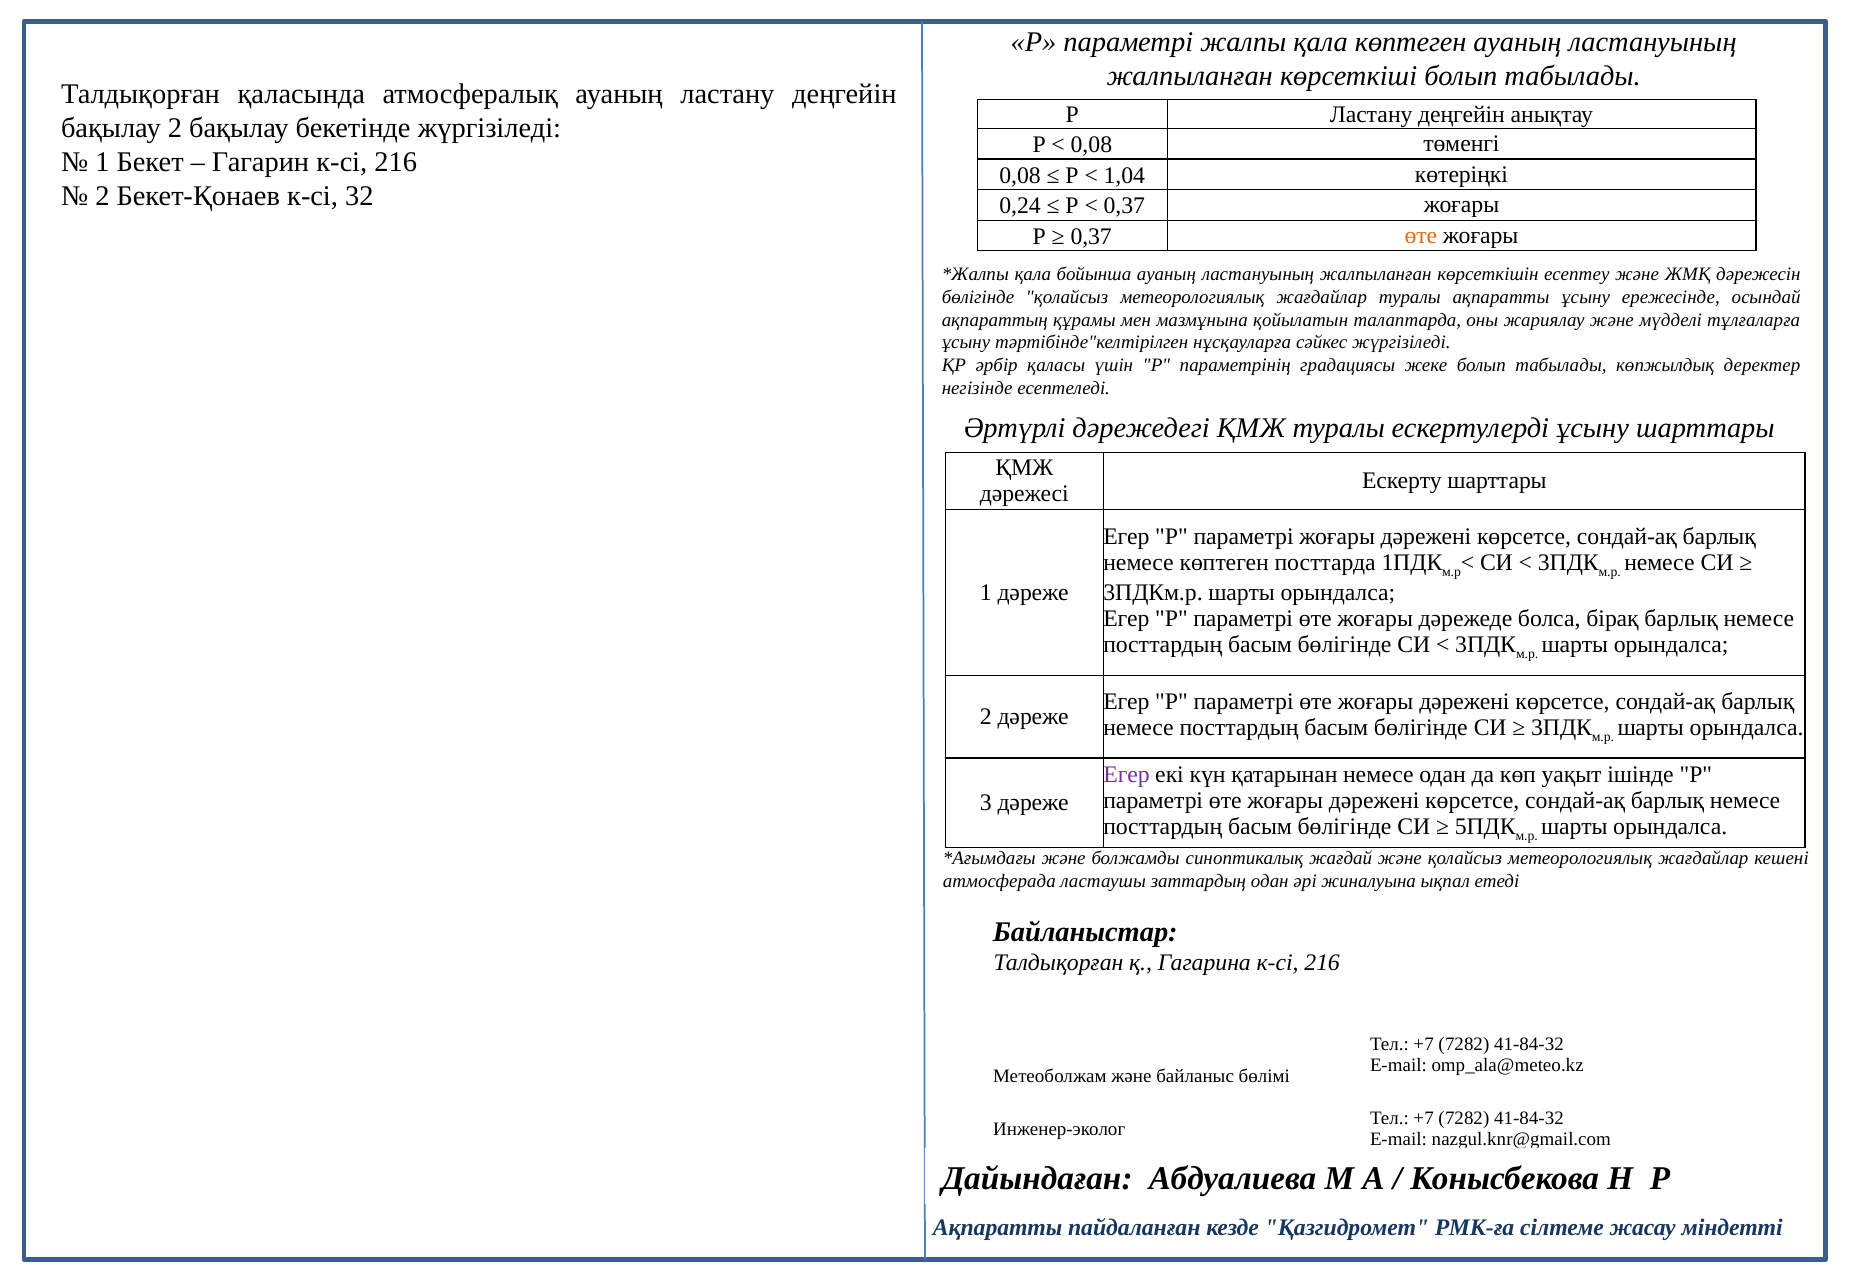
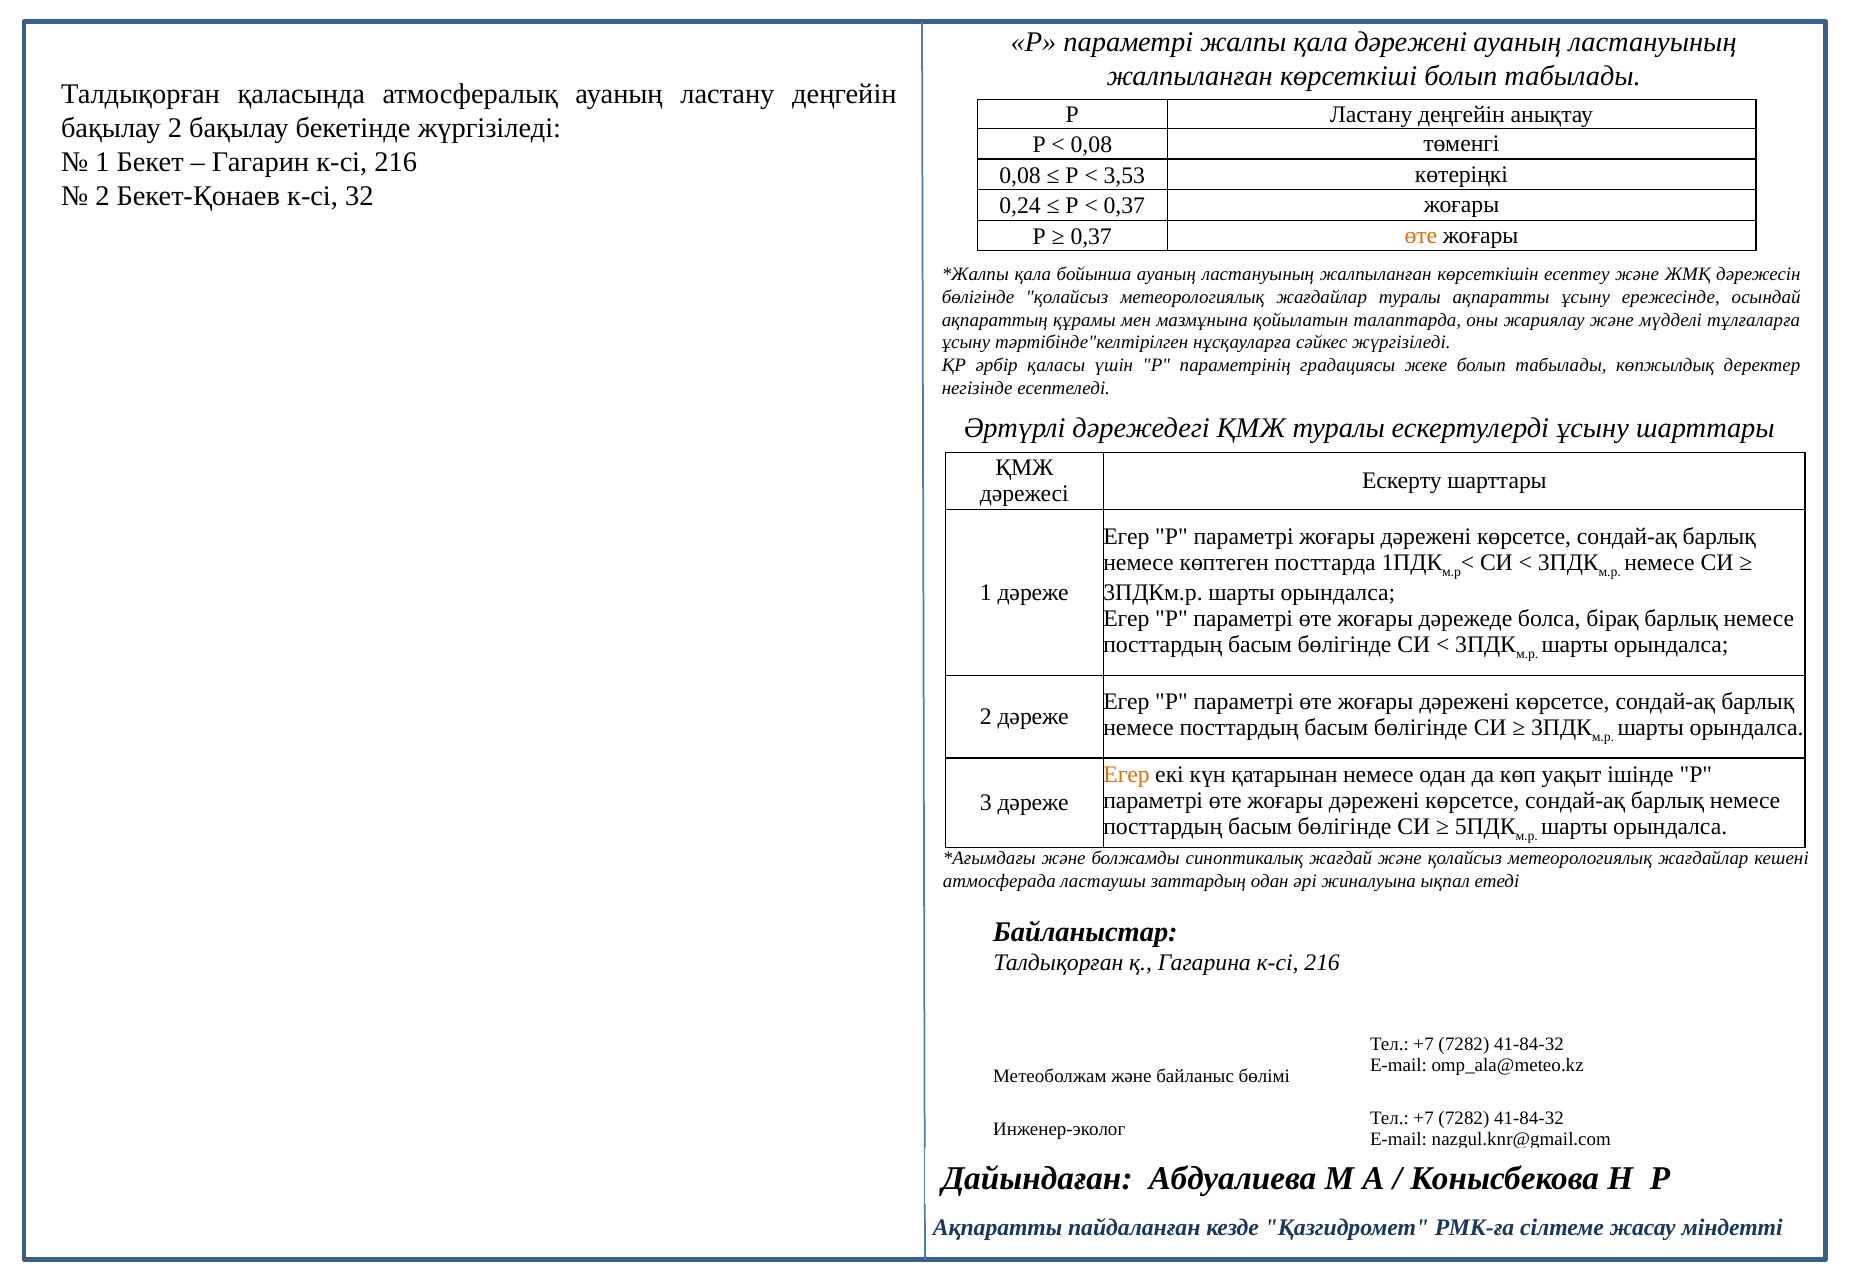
қала көптеген: көптеген -> дәрежені
1,04: 1,04 -> 3,53
Егер at (1127, 775) colour: purple -> orange
